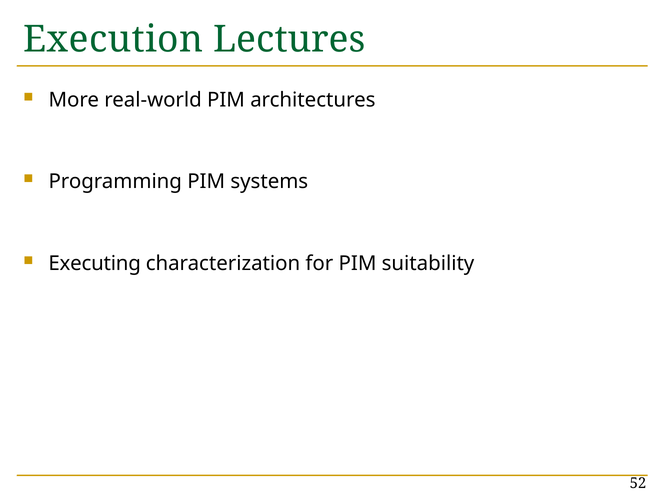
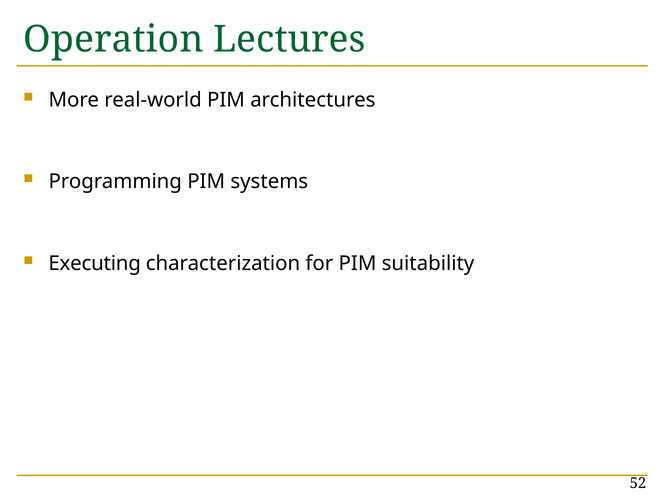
Execution: Execution -> Operation
